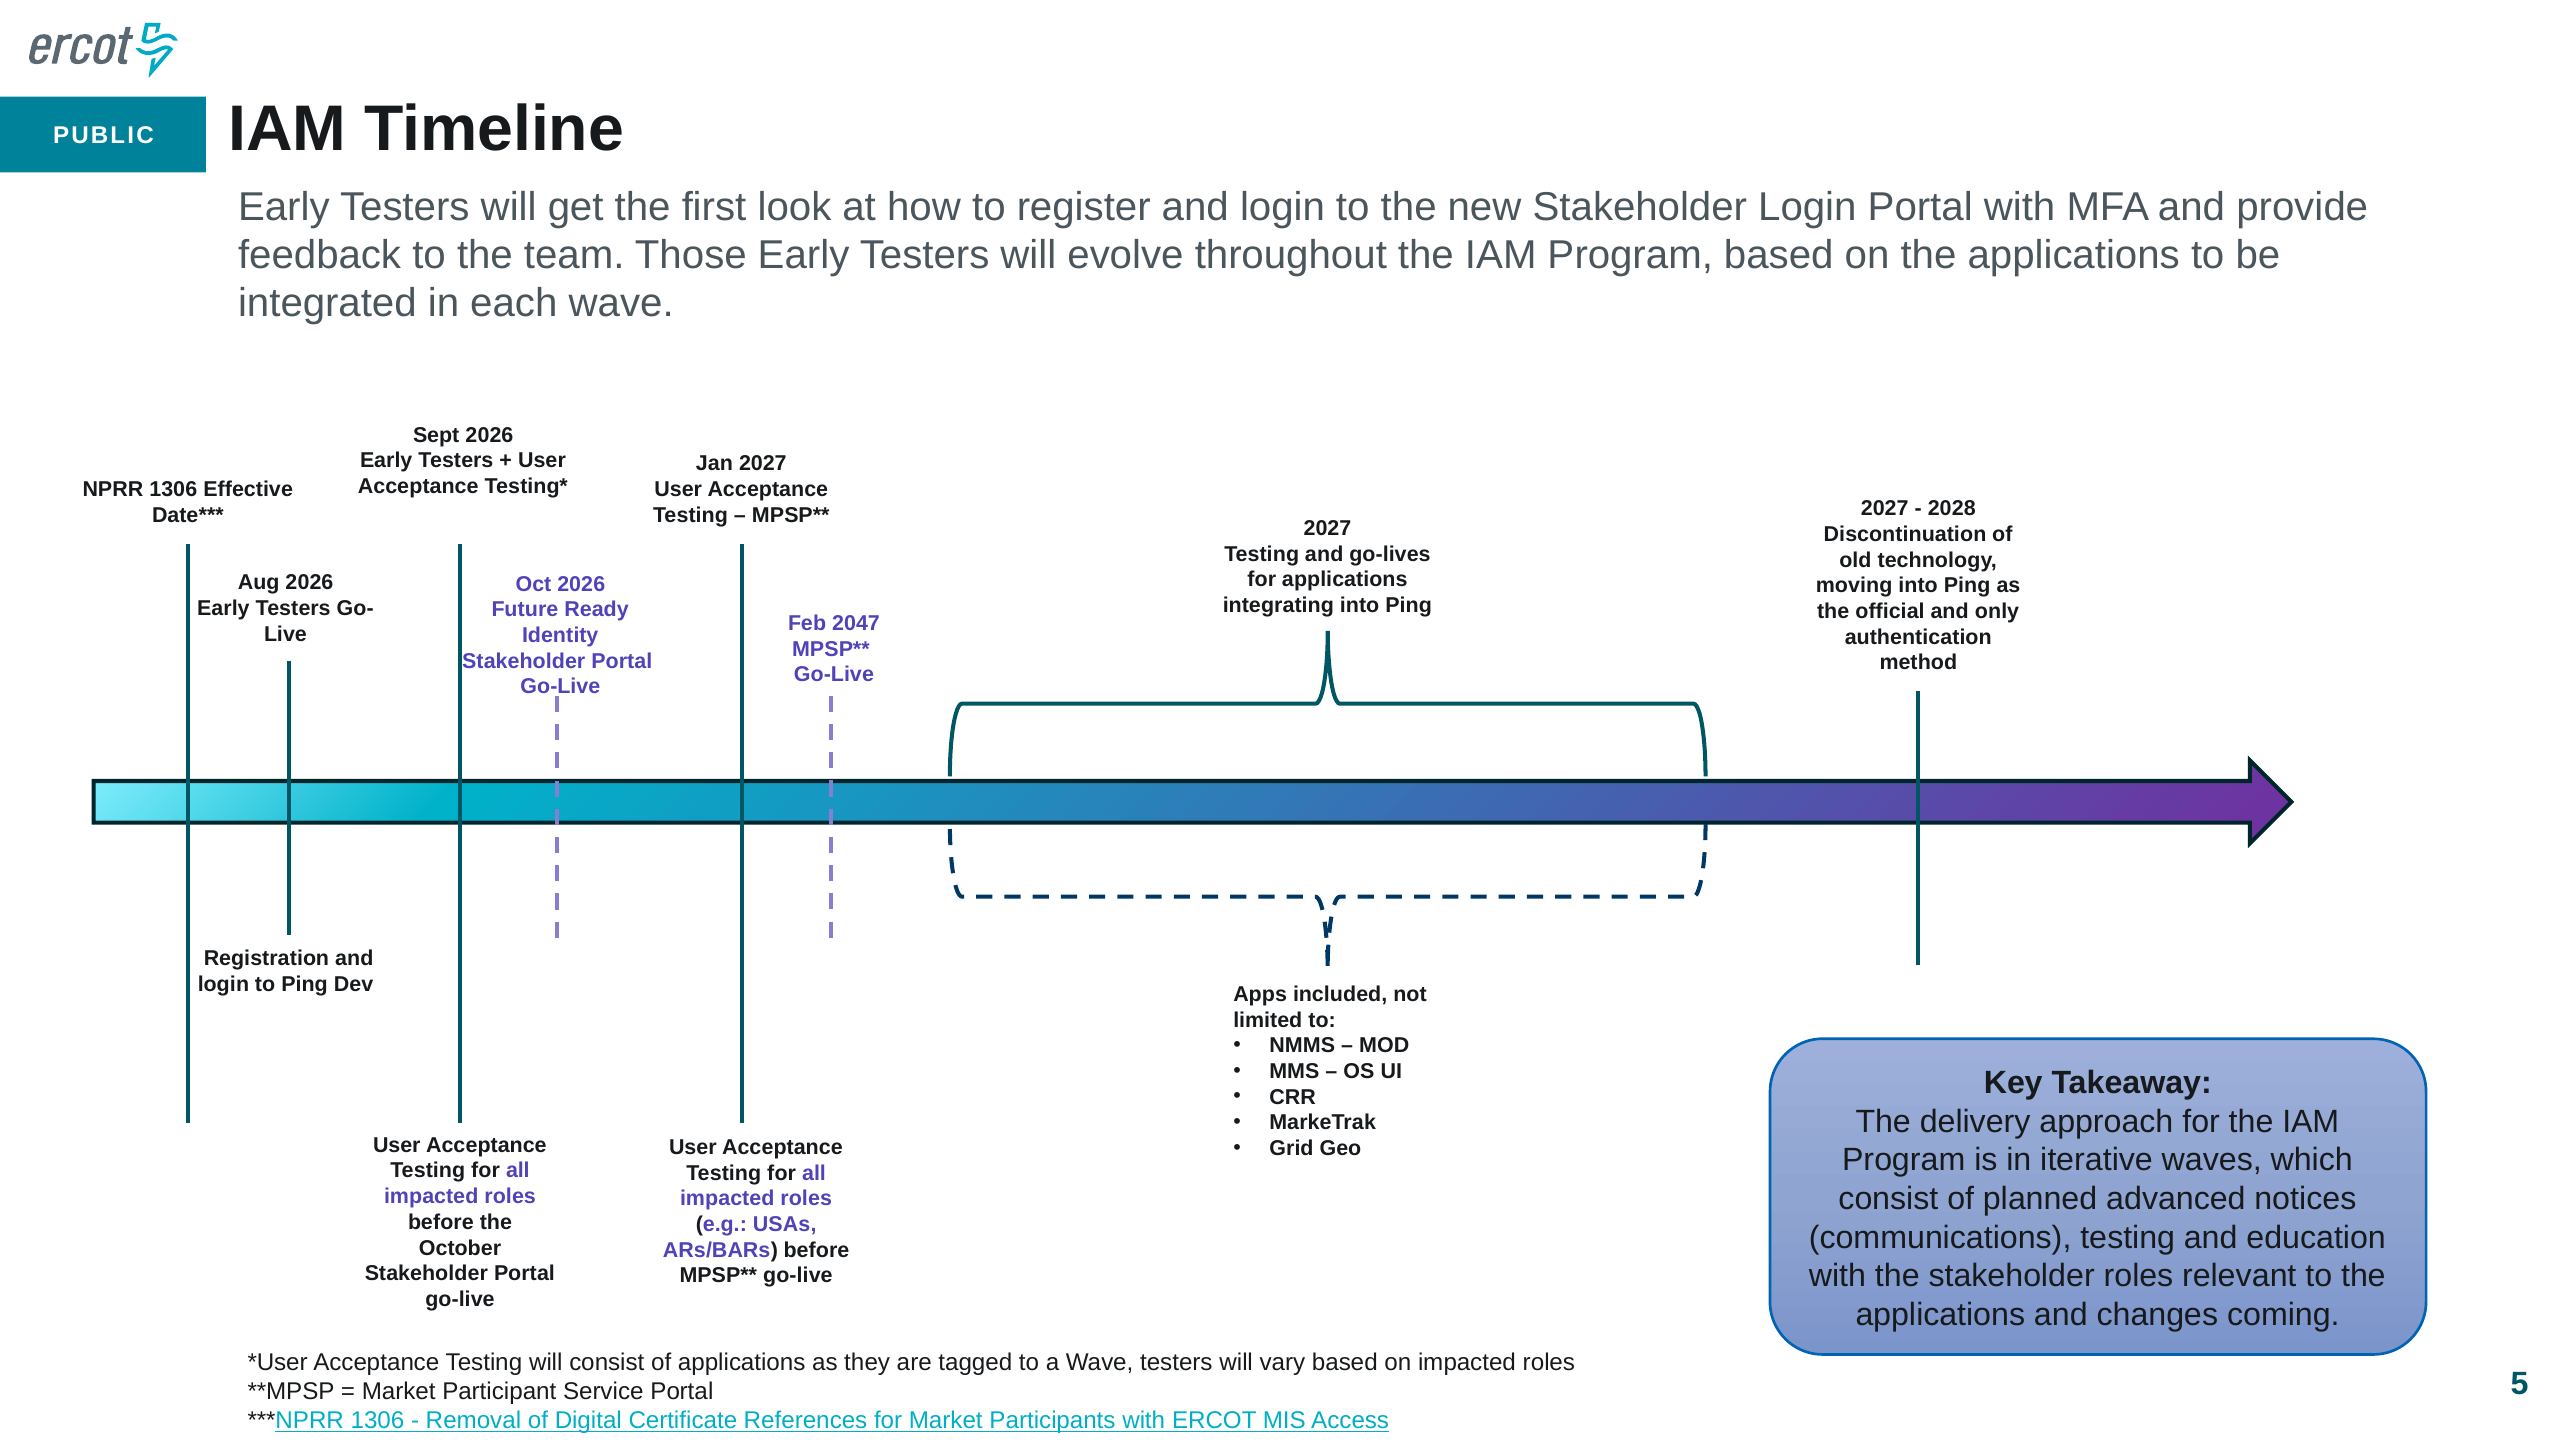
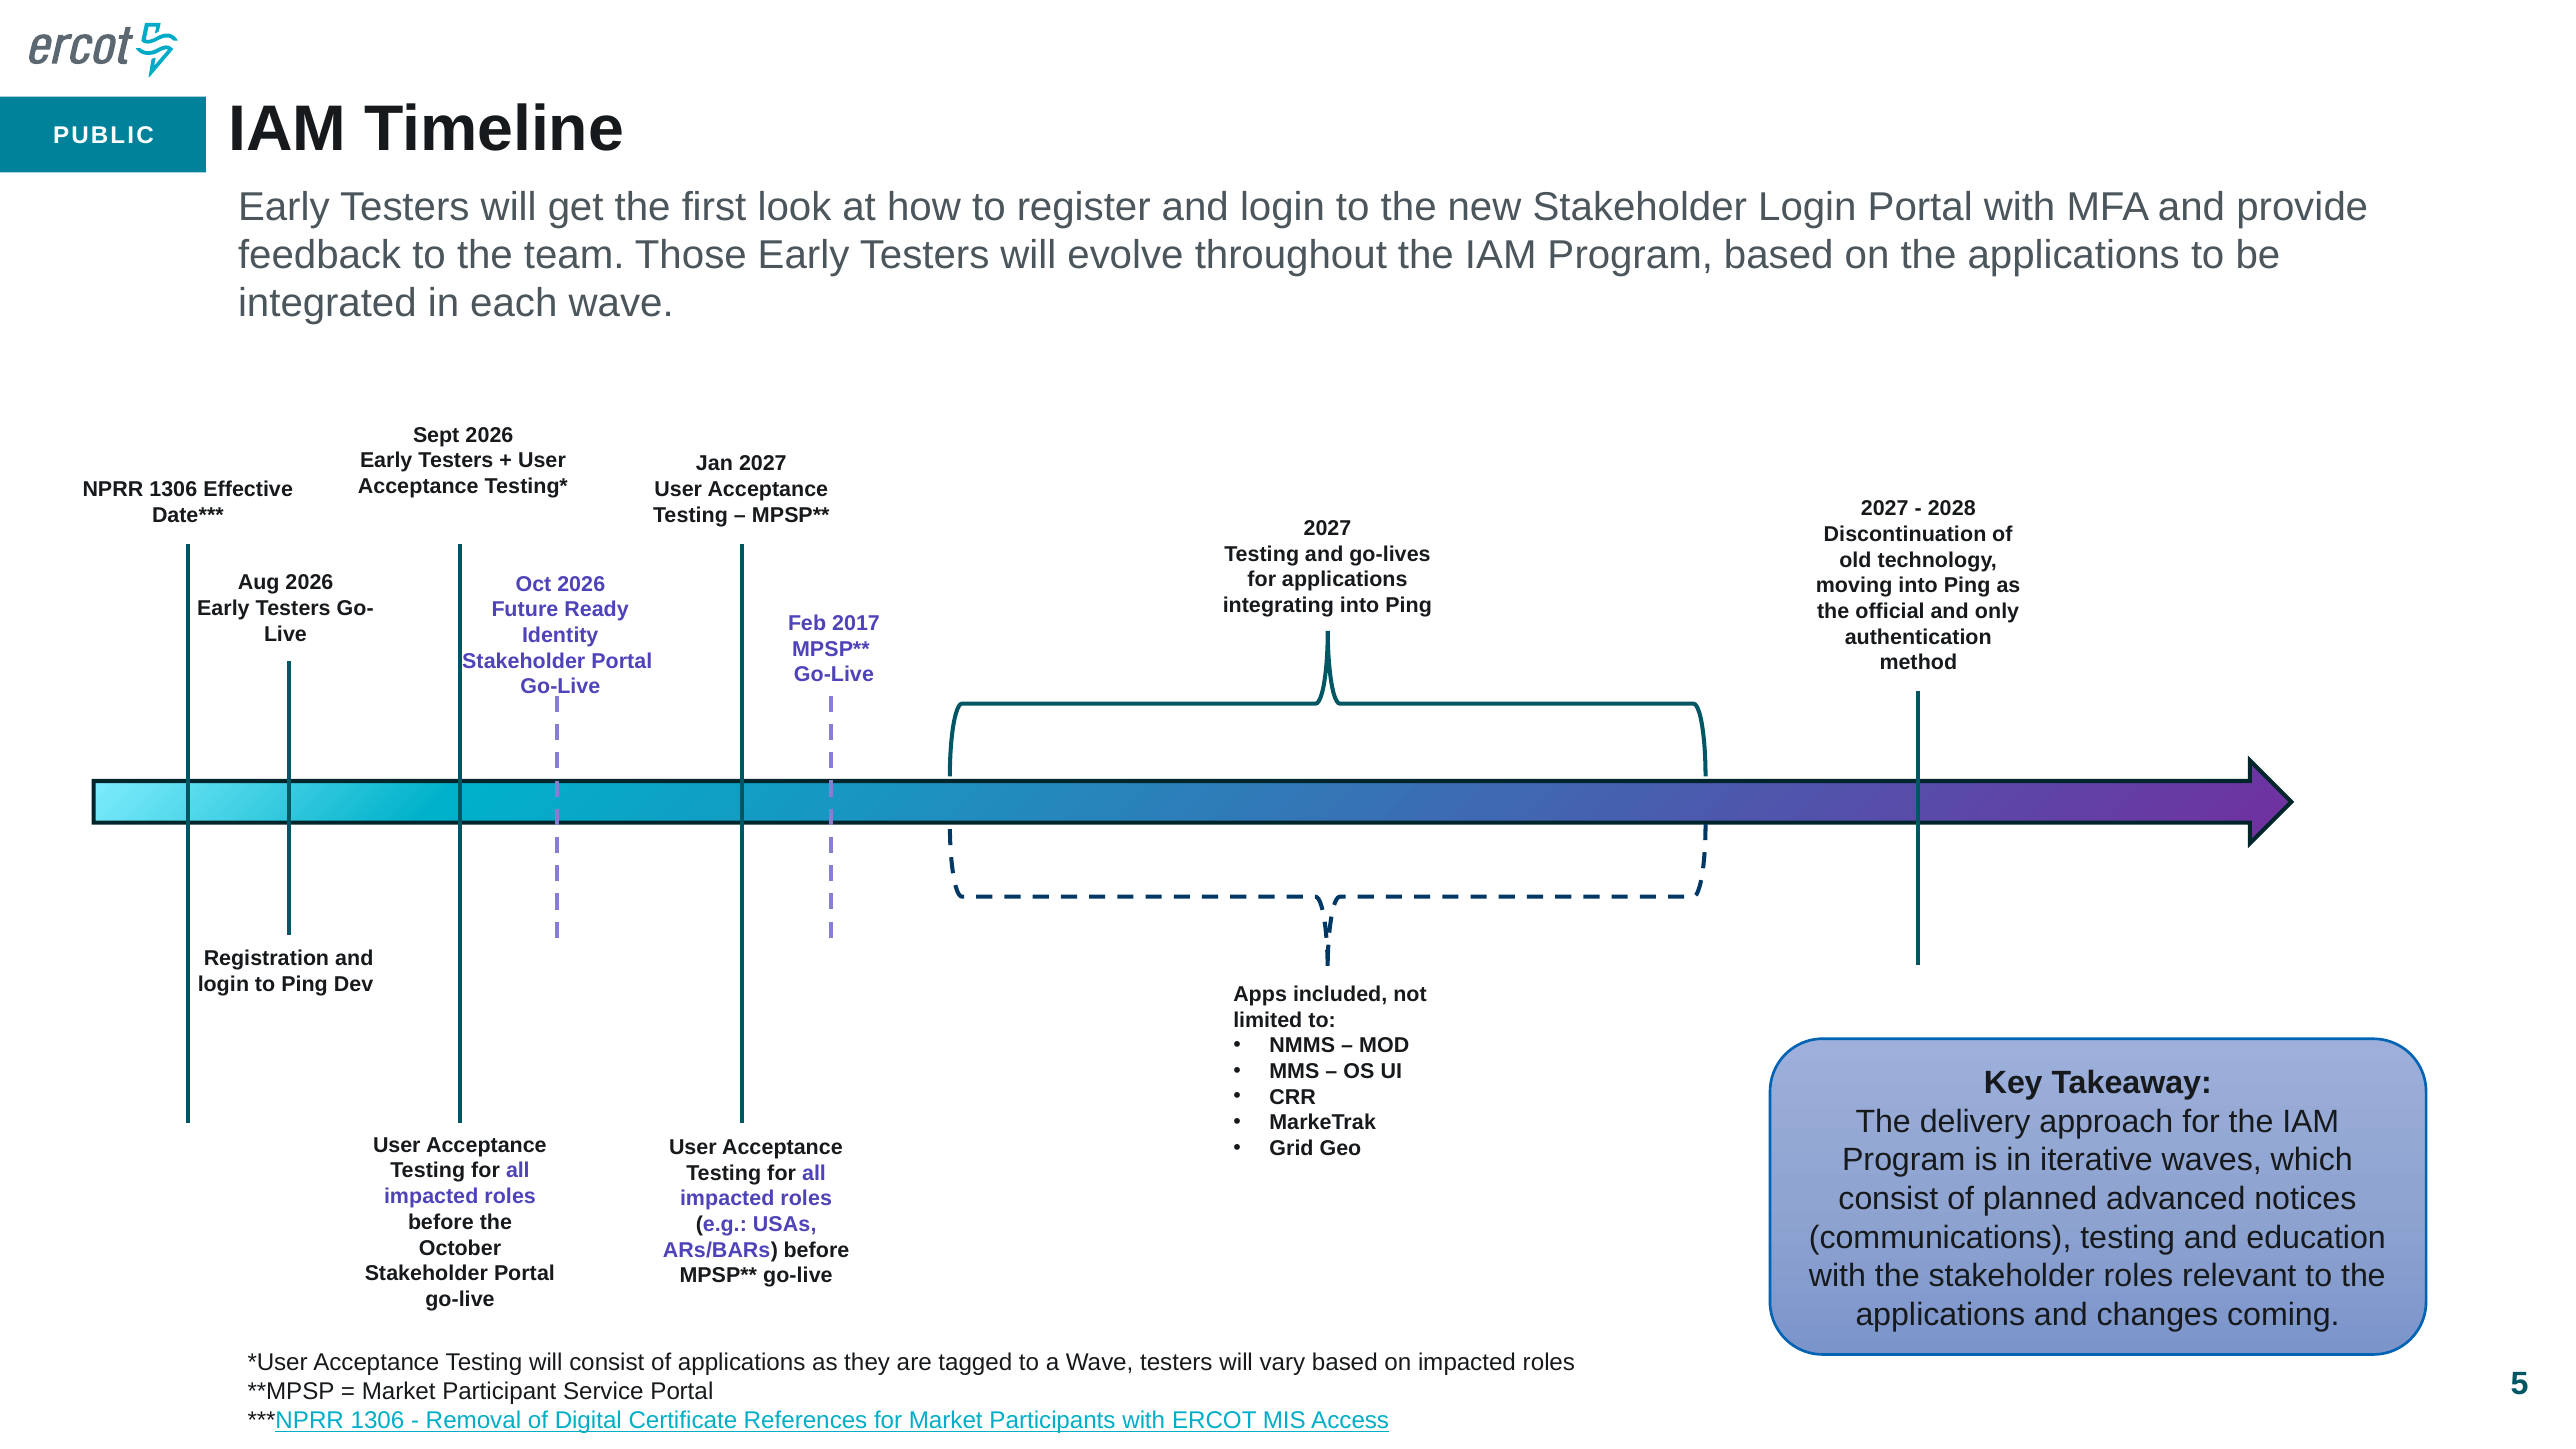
2047: 2047 -> 2017
